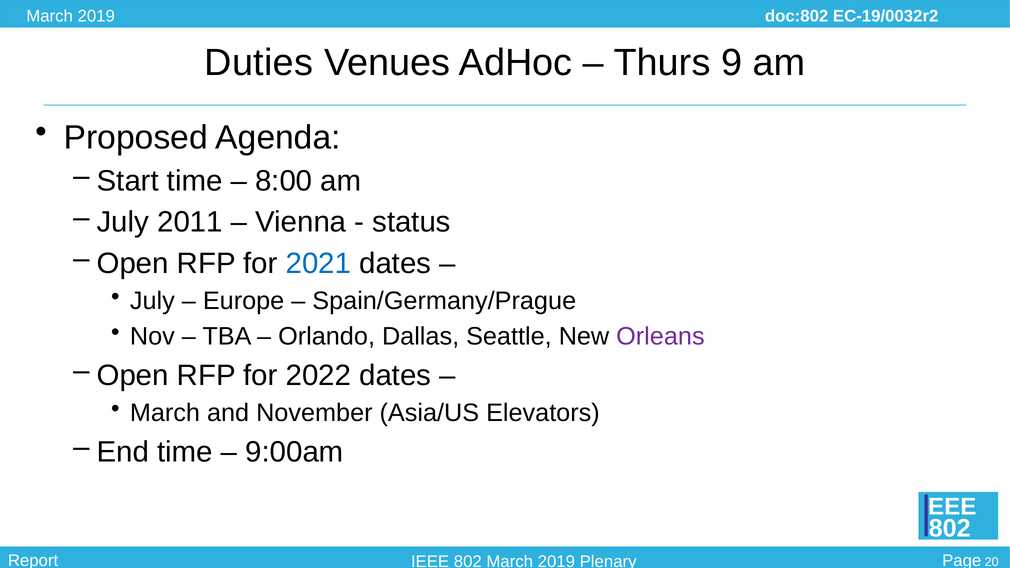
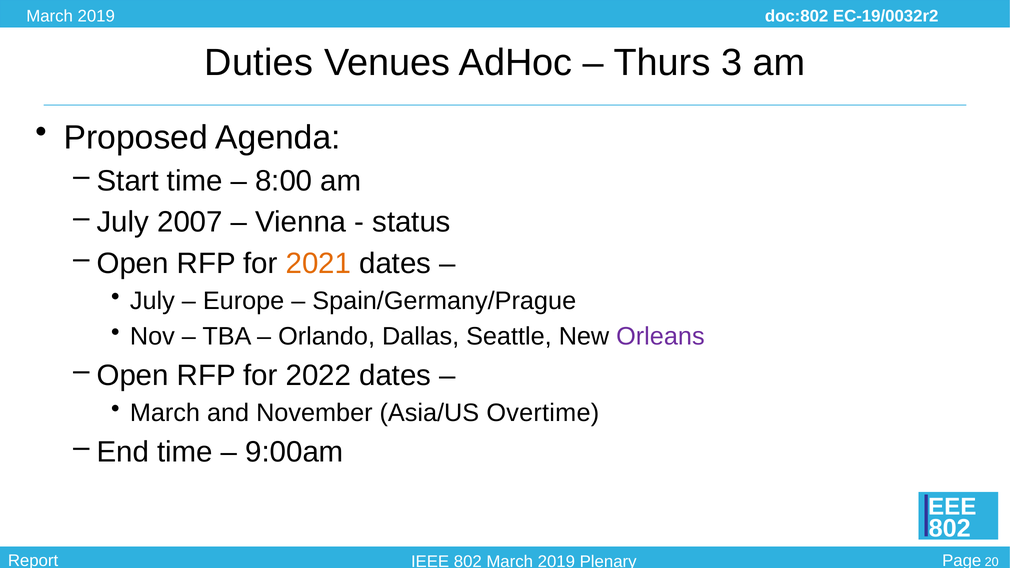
9: 9 -> 3
2011: 2011 -> 2007
2021 colour: blue -> orange
Elevators: Elevators -> Overtime
